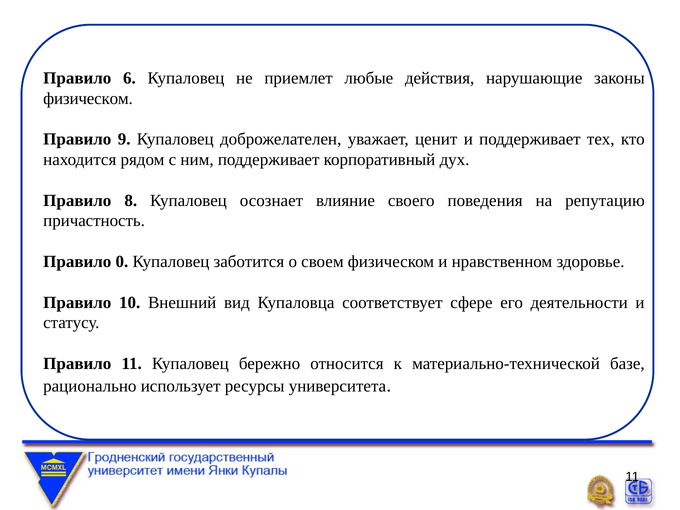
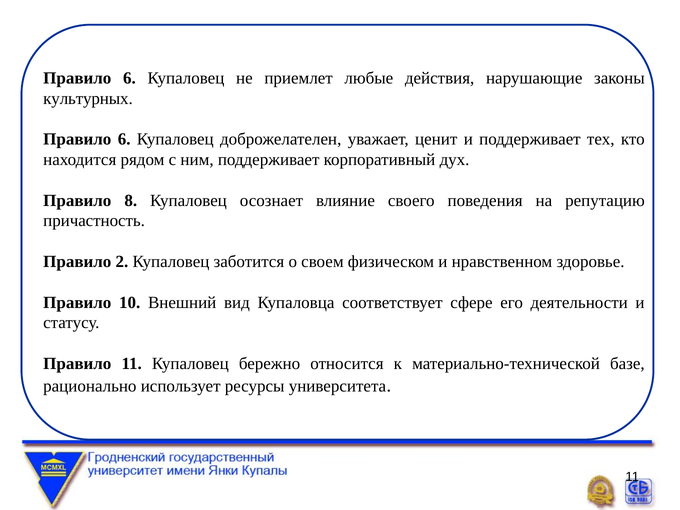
физическом at (88, 98): физическом -> культурных
9 at (124, 139): 9 -> 6
0: 0 -> 2
